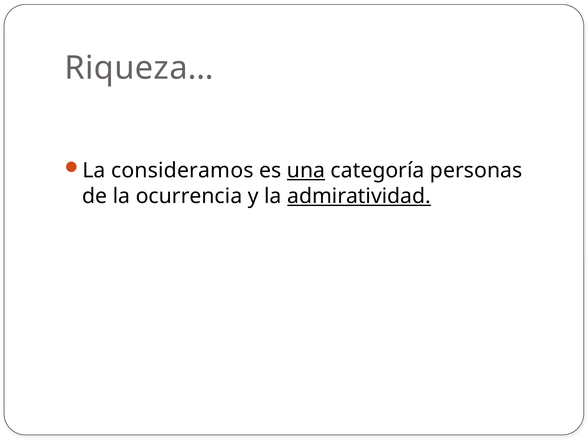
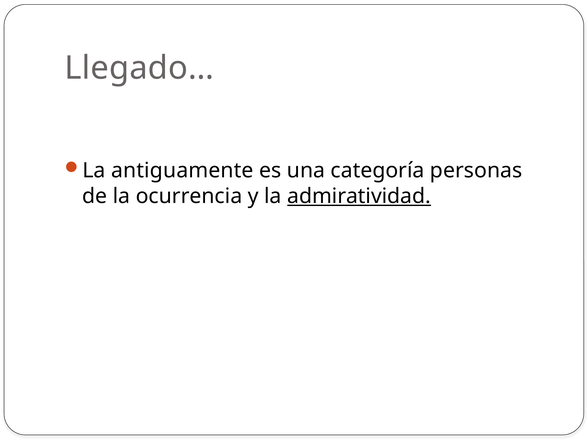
Riqueza…: Riqueza… -> Llegado…
consideramos: consideramos -> antiguamente
una underline: present -> none
